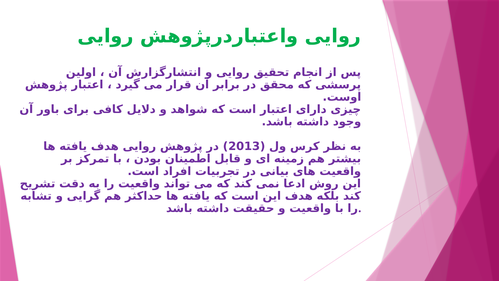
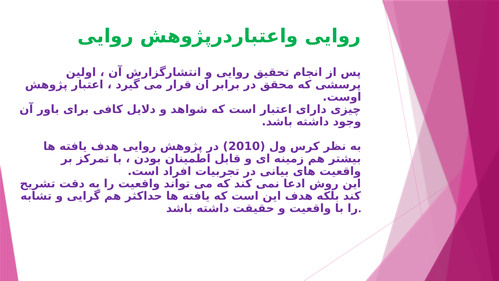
2013: 2013 -> 2010
